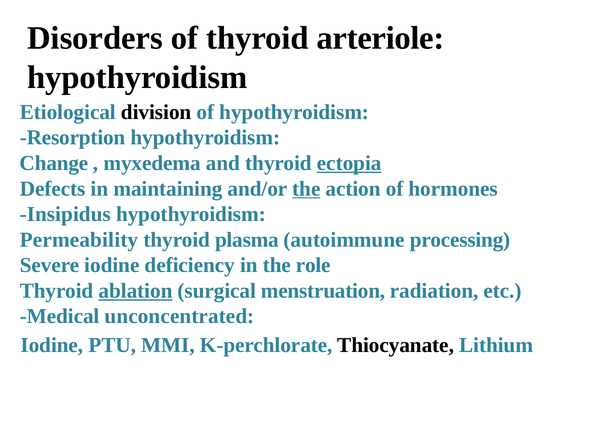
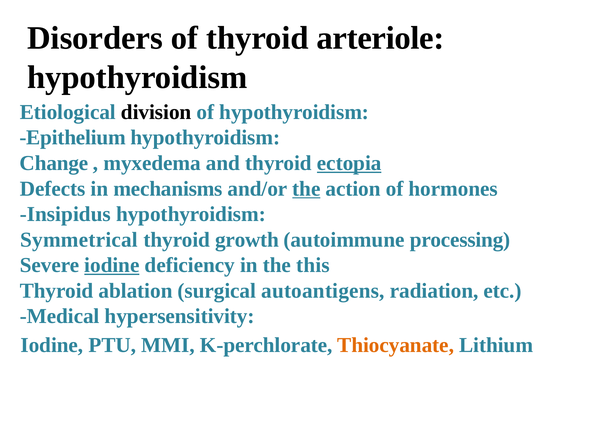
Resorption: Resorption -> Epithelium
maintaining: maintaining -> mechanisms
Permeability: Permeability -> Symmetrical
plasma: plasma -> growth
iodine at (112, 265) underline: none -> present
role: role -> this
ablation underline: present -> none
menstruation: menstruation -> autoantigens
unconcentrated: unconcentrated -> hypersensitivity
Thiocyanate colour: black -> orange
